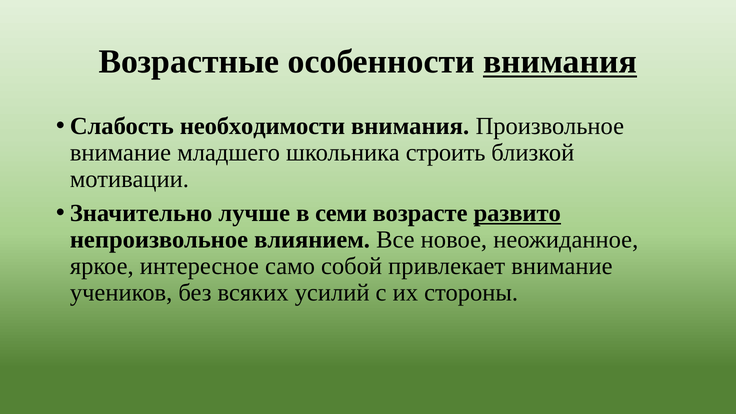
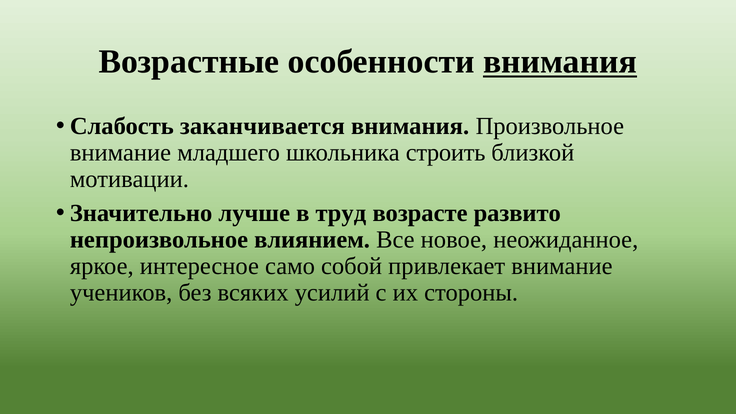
необходимости: необходимости -> заканчивается
семи: семи -> труд
развито underline: present -> none
